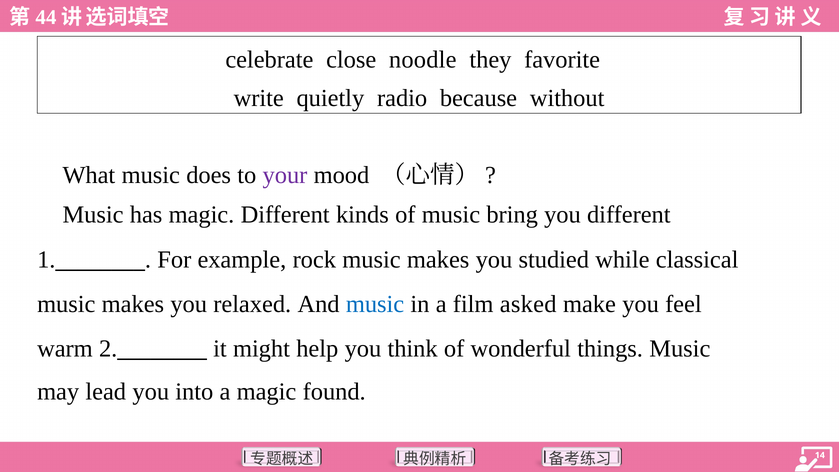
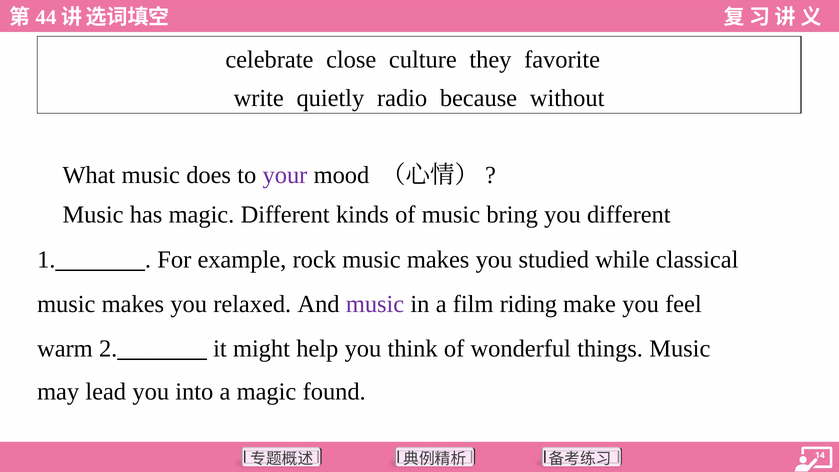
noodle: noodle -> culture
music at (375, 304) colour: blue -> purple
asked: asked -> riding
